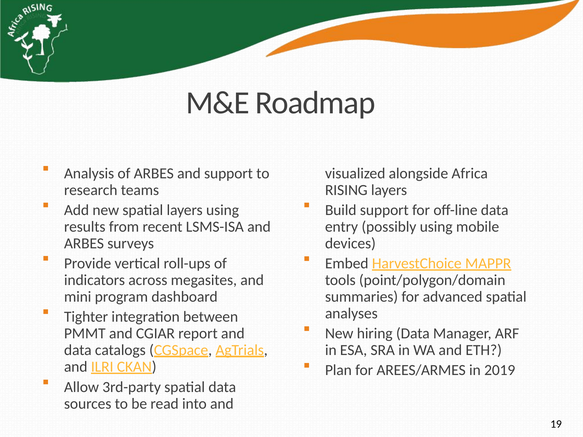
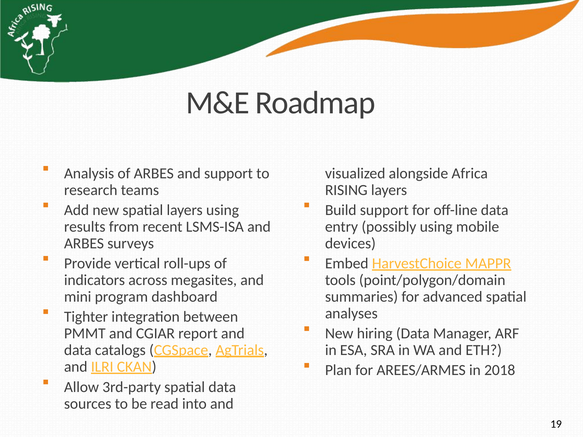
2019: 2019 -> 2018
